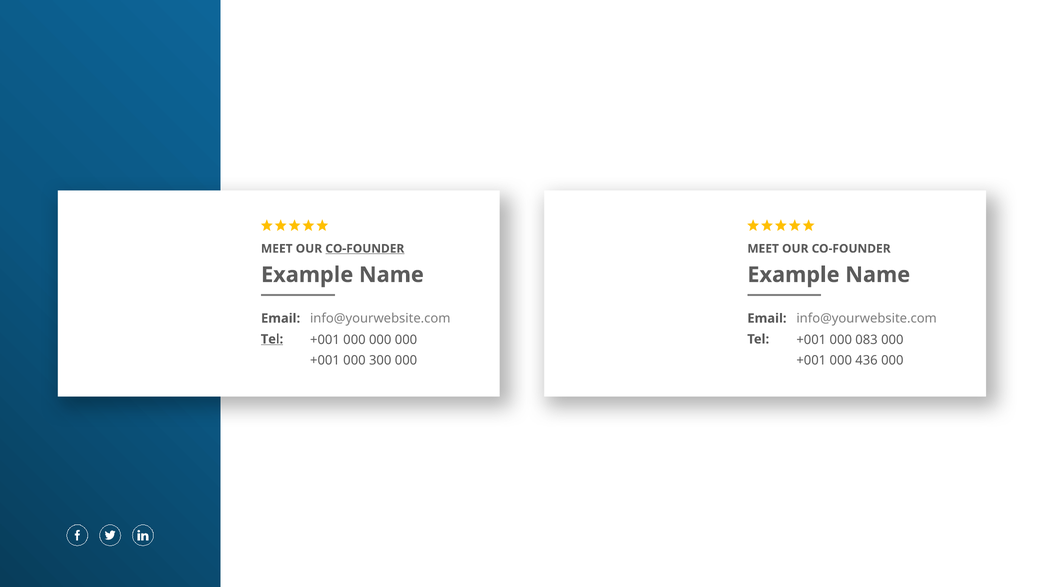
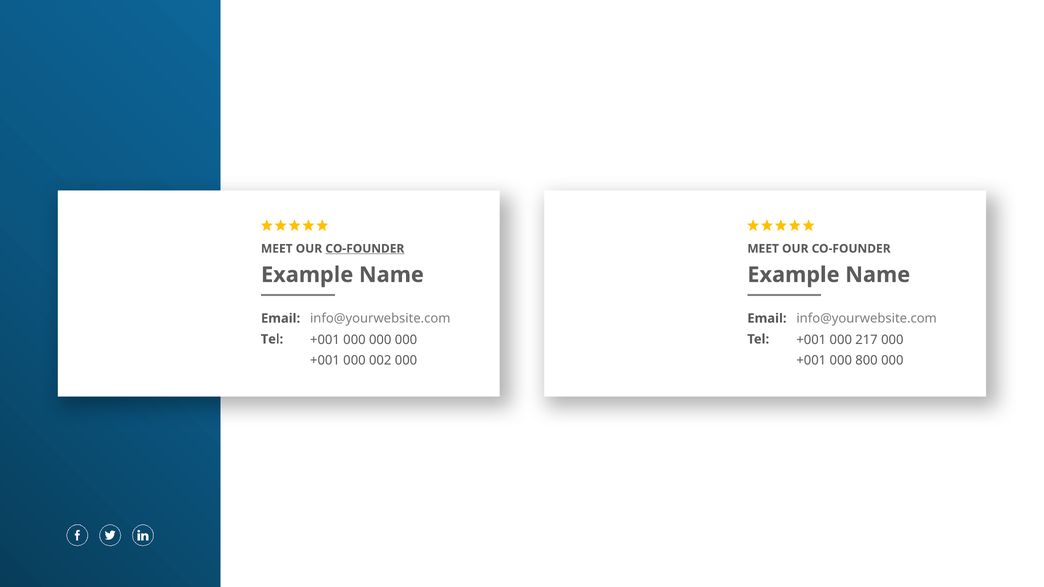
083: 083 -> 217
Tel at (272, 339) underline: present -> none
300: 300 -> 002
436: 436 -> 800
